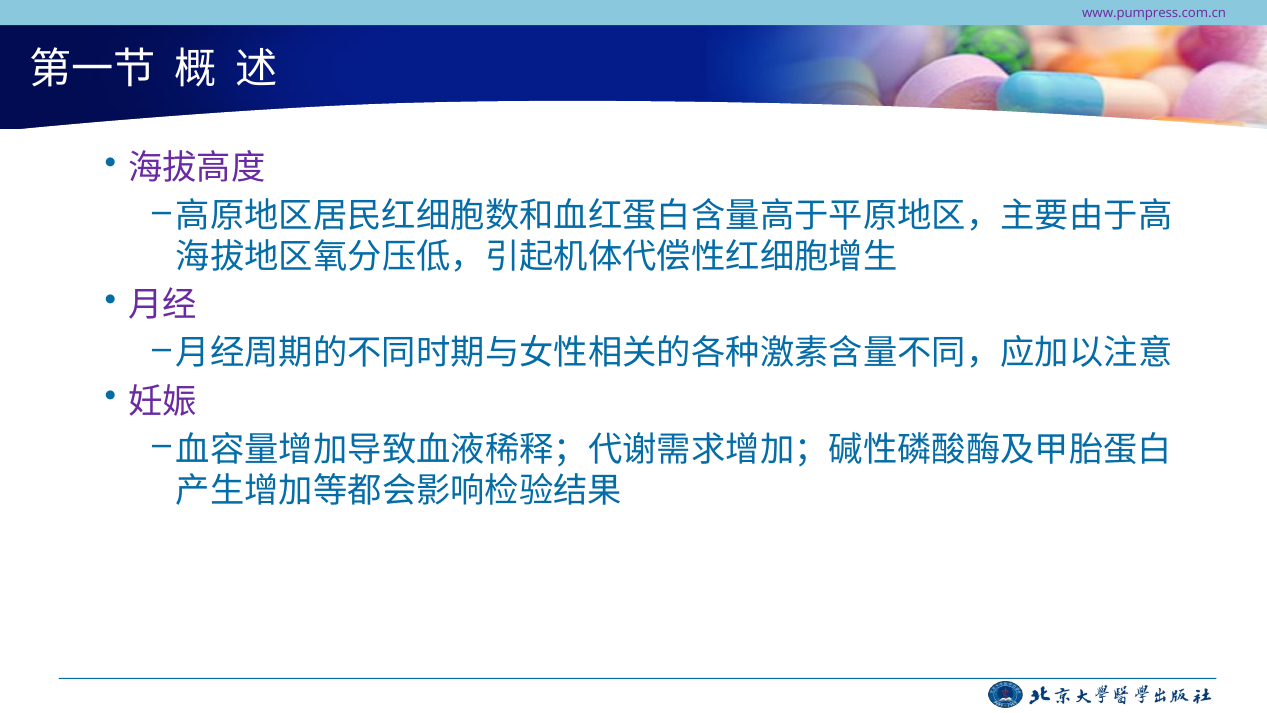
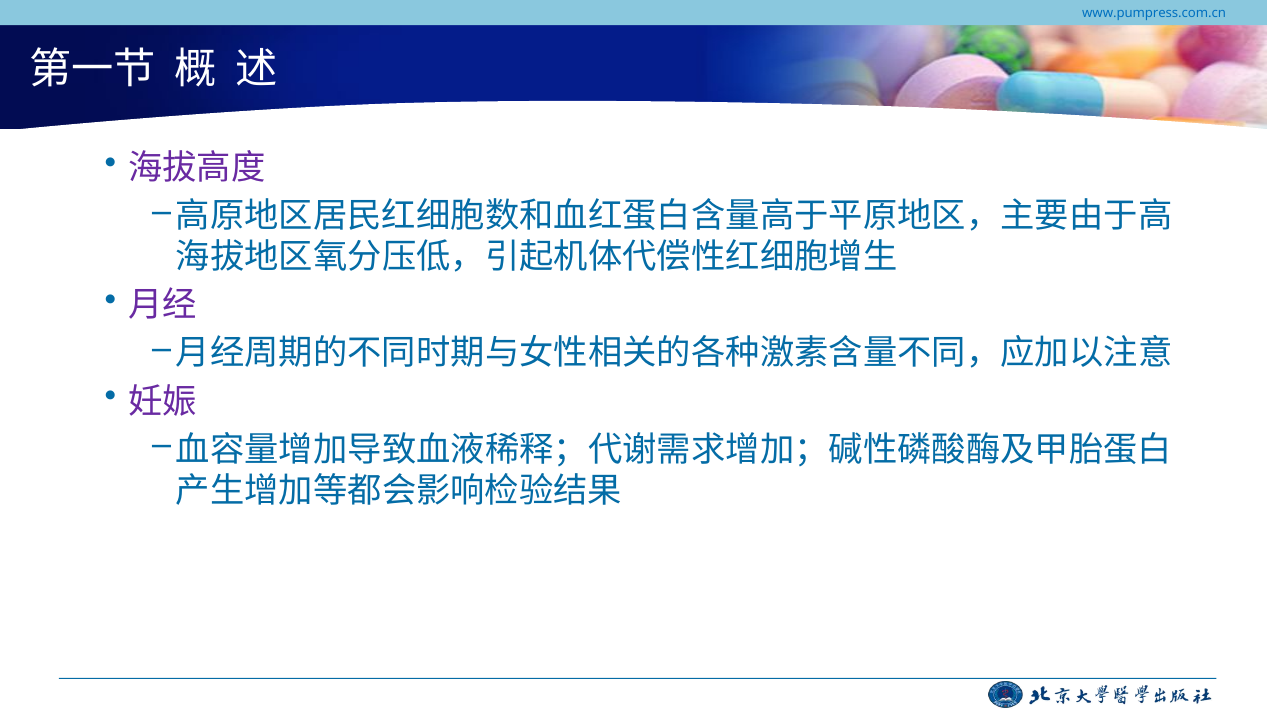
www.pumpress.com.cn colour: purple -> blue
